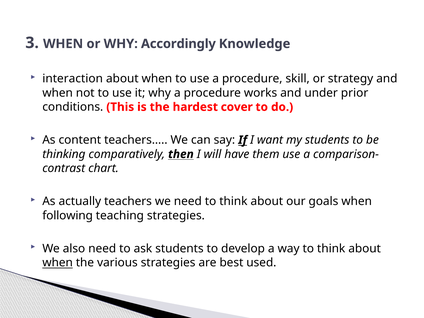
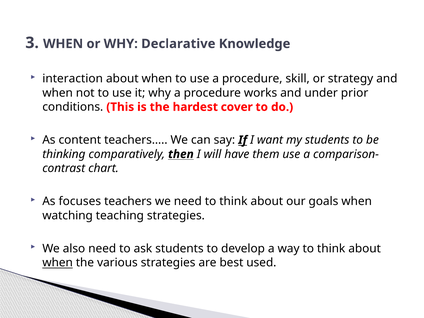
Accordingly: Accordingly -> Declarative
actually: actually -> focuses
following: following -> watching
